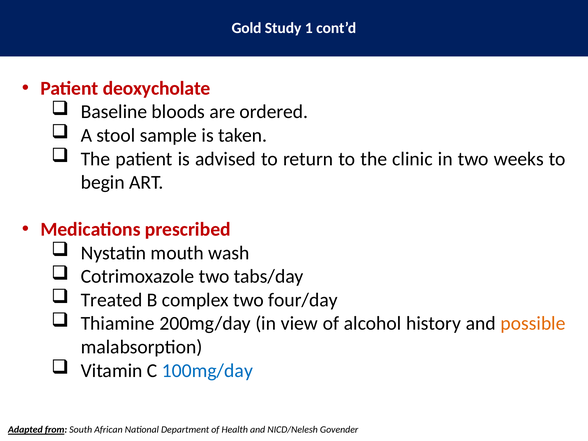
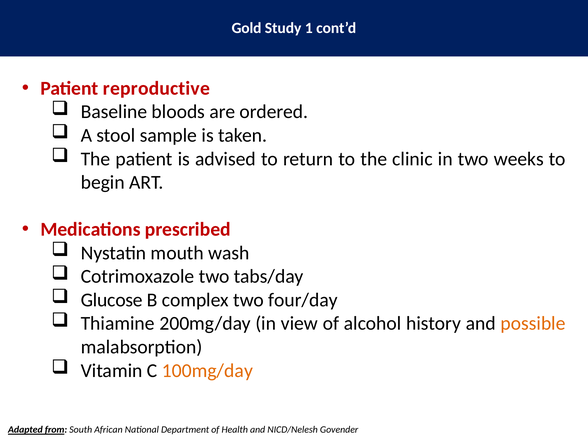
deoxycholate: deoxycholate -> reproductive
Treated: Treated -> Glucose
100mg/day colour: blue -> orange
